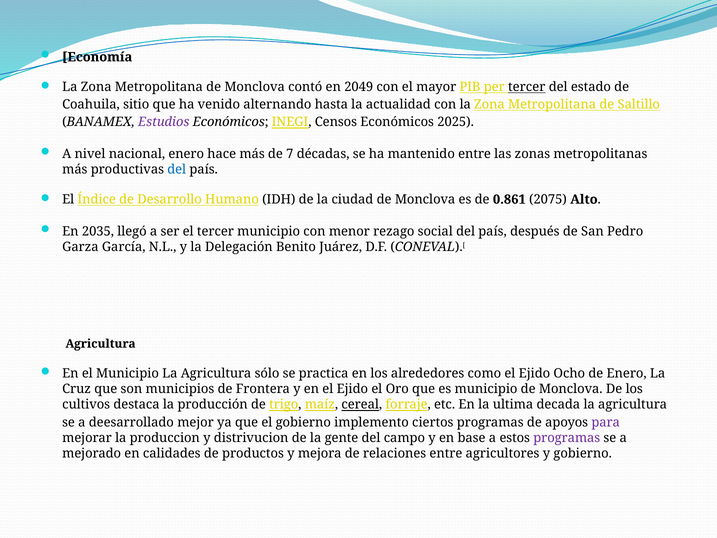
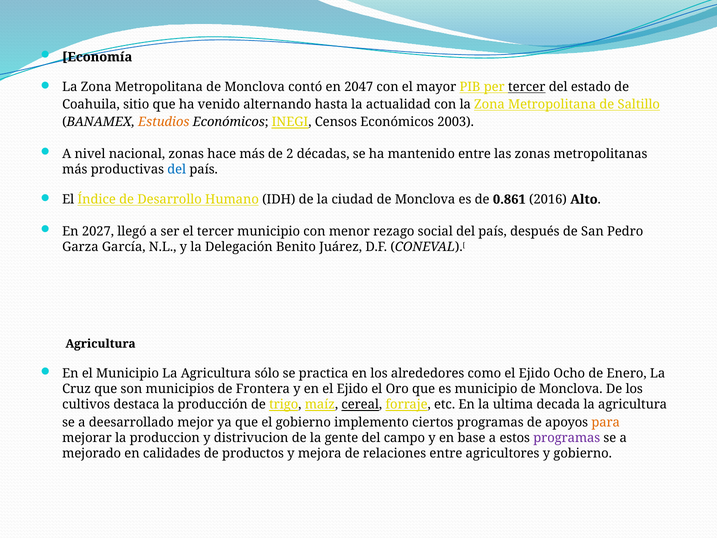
2049: 2049 -> 2047
Estudios colour: purple -> orange
2025: 2025 -> 2003
nacional enero: enero -> zonas
7: 7 -> 2
2075: 2075 -> 2016
2035: 2035 -> 2027
para colour: purple -> orange
